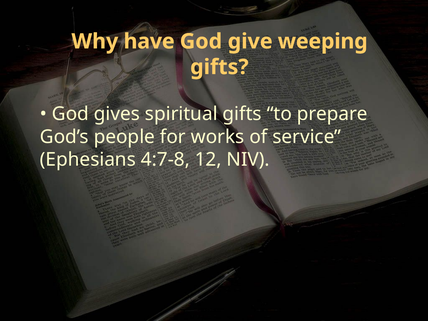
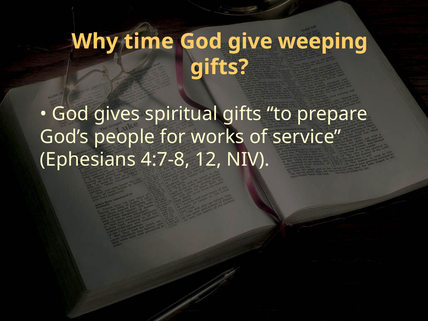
have: have -> time
